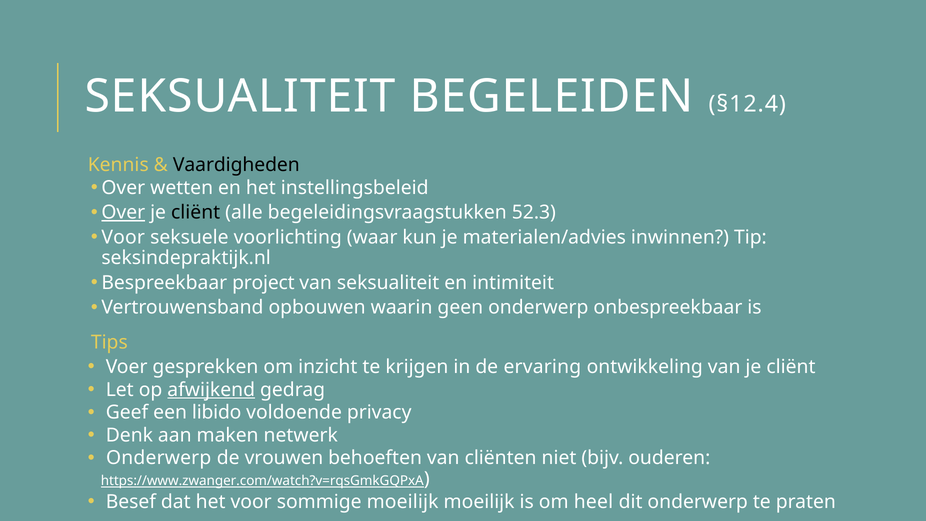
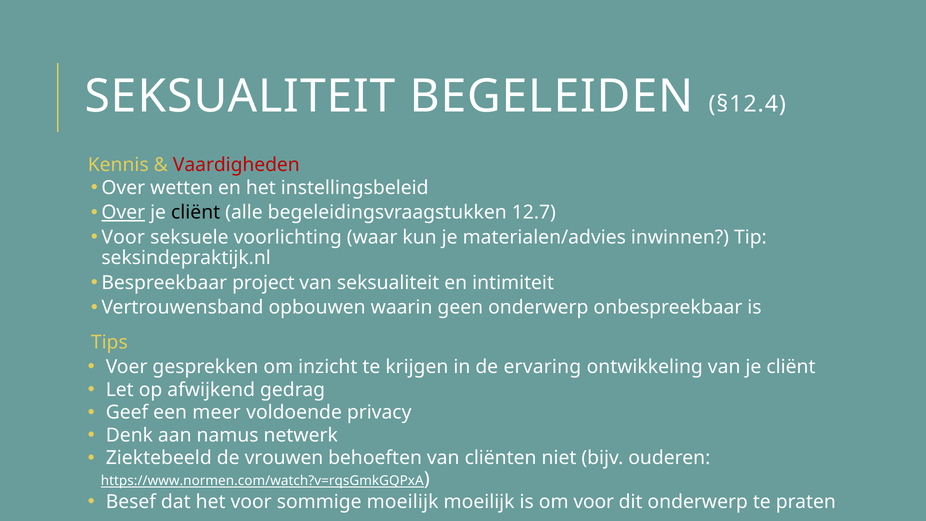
Vaardigheden colour: black -> red
52.3: 52.3 -> 12.7
afwijkend underline: present -> none
libido: libido -> meer
maken: maken -> namus
Onderwerp at (159, 458): Onderwerp -> Ziektebeeld
https://www.zwanger.com/watch?v=rqsGmkGQPxA: https://www.zwanger.com/watch?v=rqsGmkGQPxA -> https://www.normen.com/watch?v=rqsGmkGQPxA
om heel: heel -> voor
